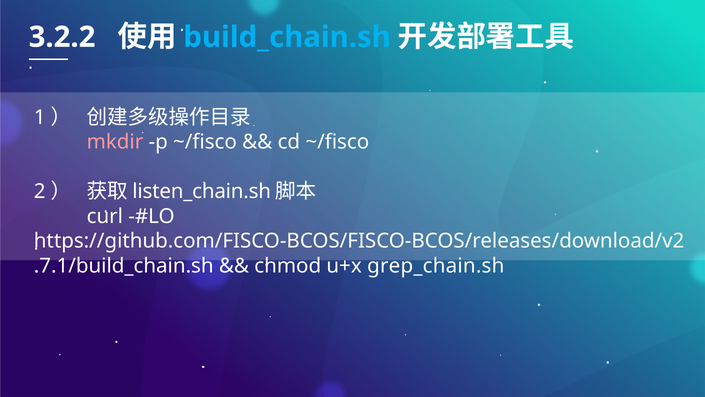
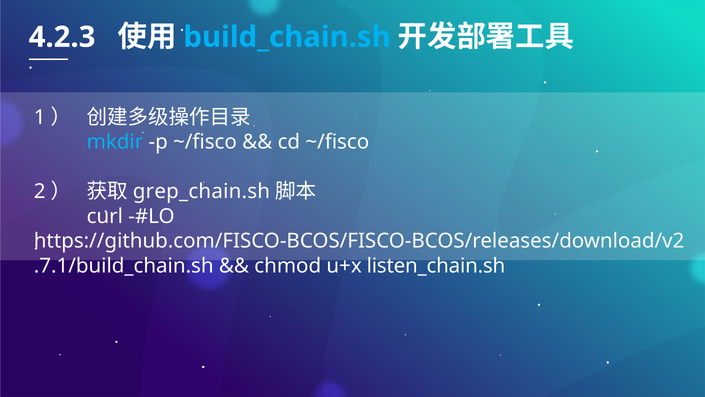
3.2.2: 3.2.2 -> 4.2.3
mkdir colour: pink -> light blue
listen_chain.sh: listen_chain.sh -> grep_chain.sh
grep_chain.sh: grep_chain.sh -> listen_chain.sh
